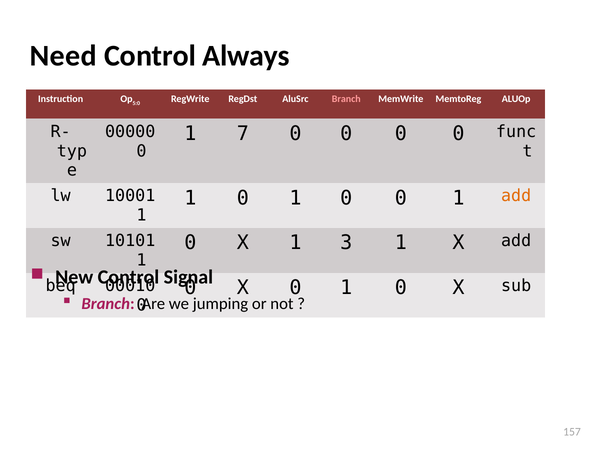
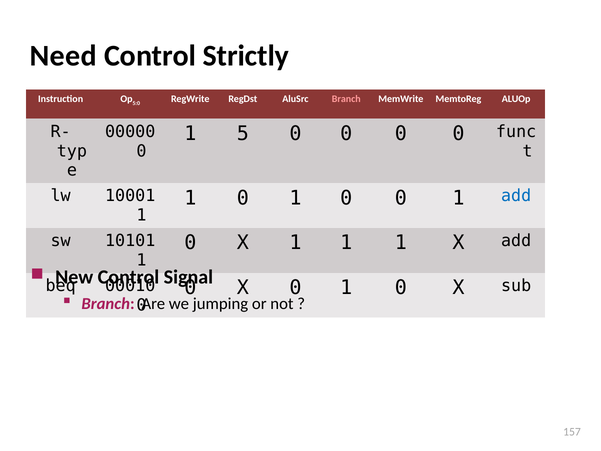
Always: Always -> Strictly
7: 7 -> 5
add at (516, 196) colour: orange -> blue
X 1 3: 3 -> 1
